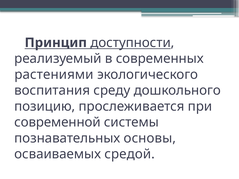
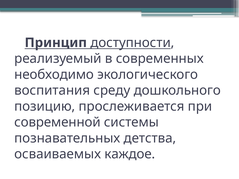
растениями: растениями -> необходимо
основы: основы -> детства
средой: средой -> каждое
